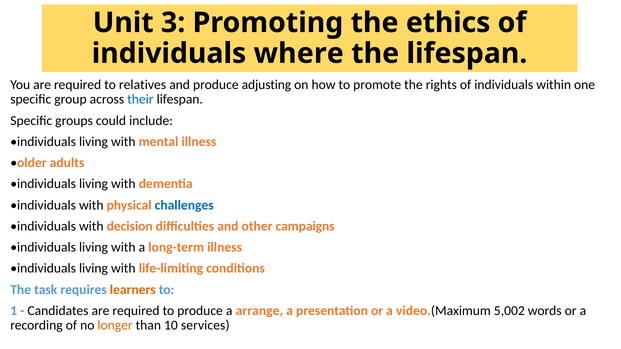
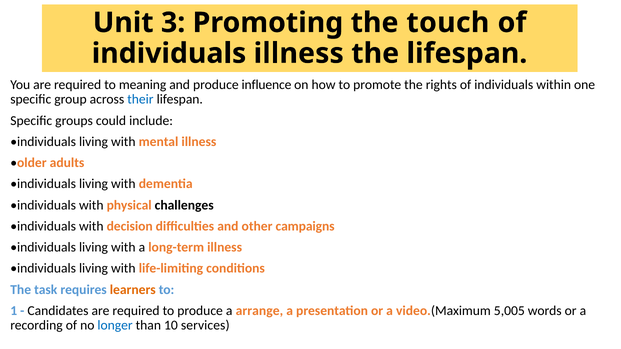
ethics: ethics -> touch
individuals where: where -> illness
relatives: relatives -> meaning
adjusting: adjusting -> influence
challenges colour: blue -> black
5,002: 5,002 -> 5,005
longer colour: orange -> blue
